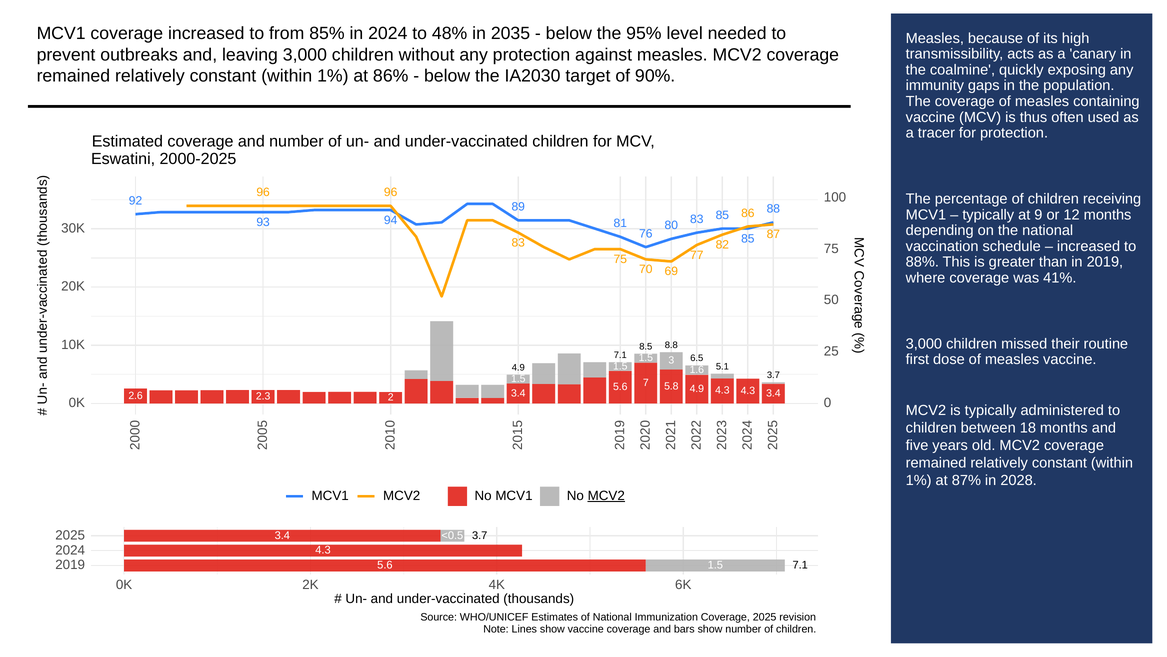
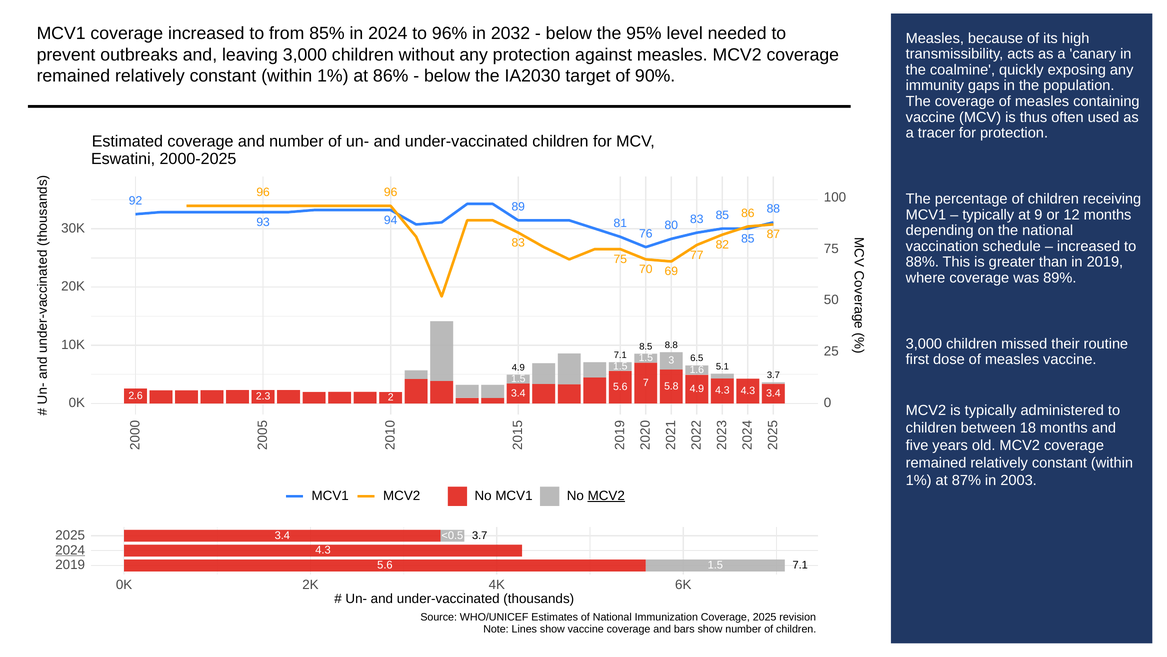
48%: 48% -> 96%
2035: 2035 -> 2032
41%: 41% -> 89%
2028: 2028 -> 2003
2024 at (70, 550) underline: none -> present
